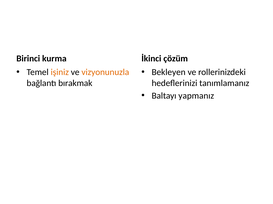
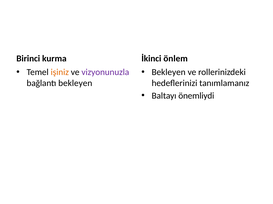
çözüm: çözüm -> önlem
vizyonunuzla colour: orange -> purple
bağlantı bırakmak: bırakmak -> bekleyen
yapmanız: yapmanız -> önemliydi
